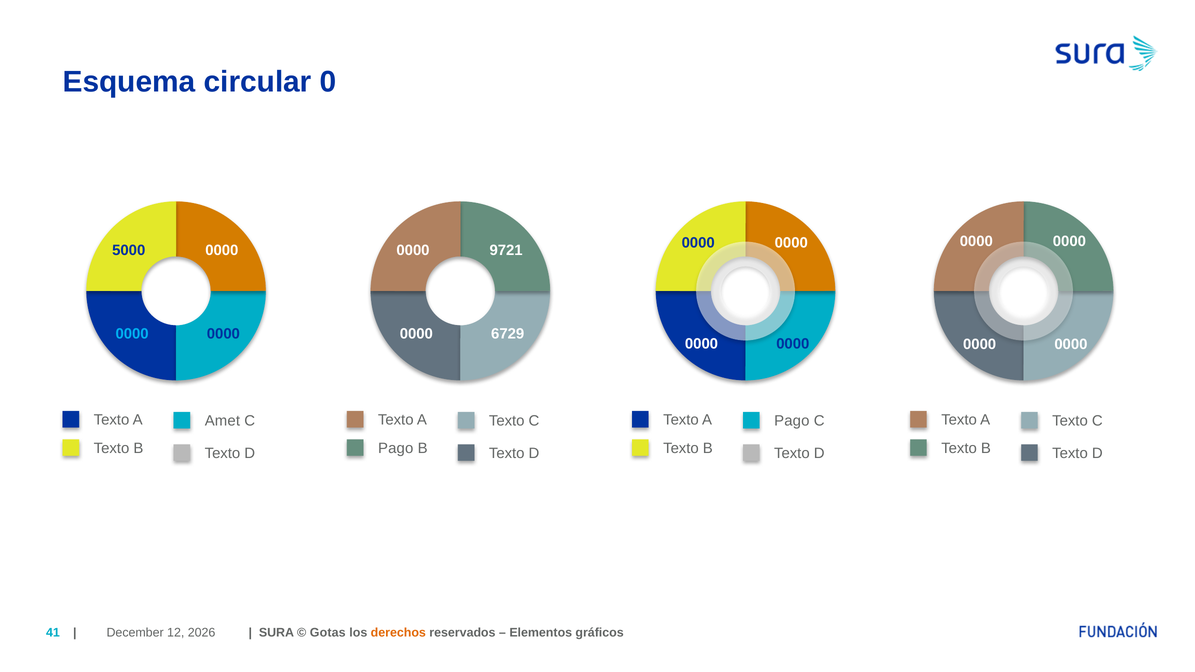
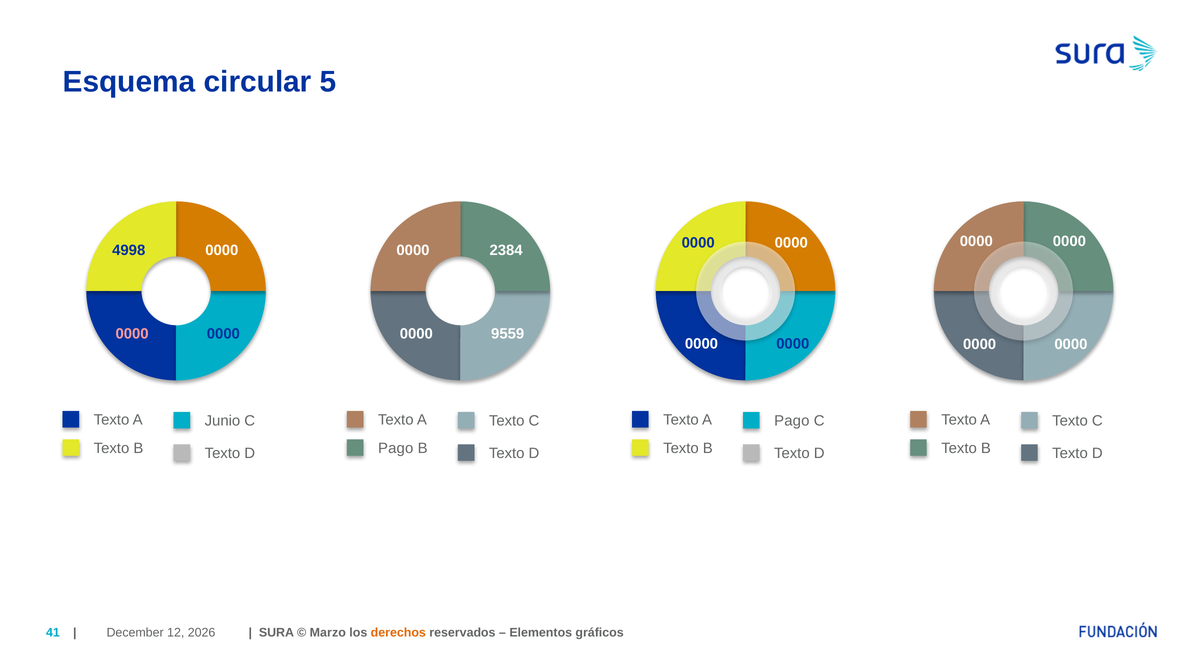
0: 0 -> 5
5000: 5000 -> 4998
9721: 9721 -> 2384
0000 at (132, 334) colour: light blue -> pink
6729: 6729 -> 9559
Amet: Amet -> Junio
Gotas: Gotas -> Marzo
